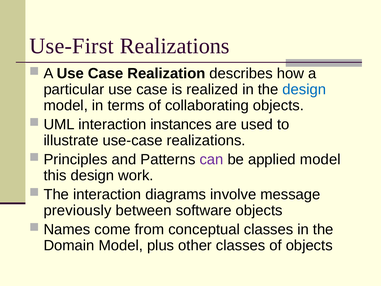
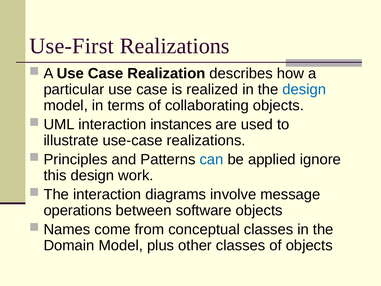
can colour: purple -> blue
applied model: model -> ignore
previously: previously -> operations
